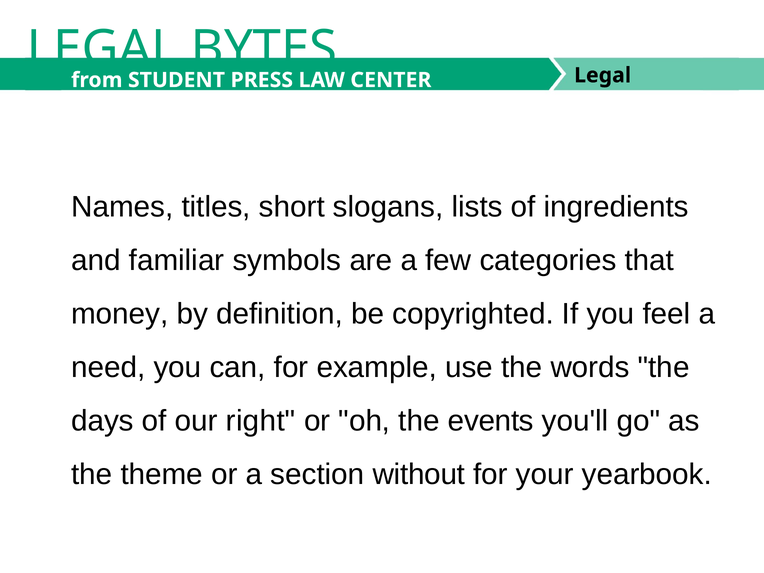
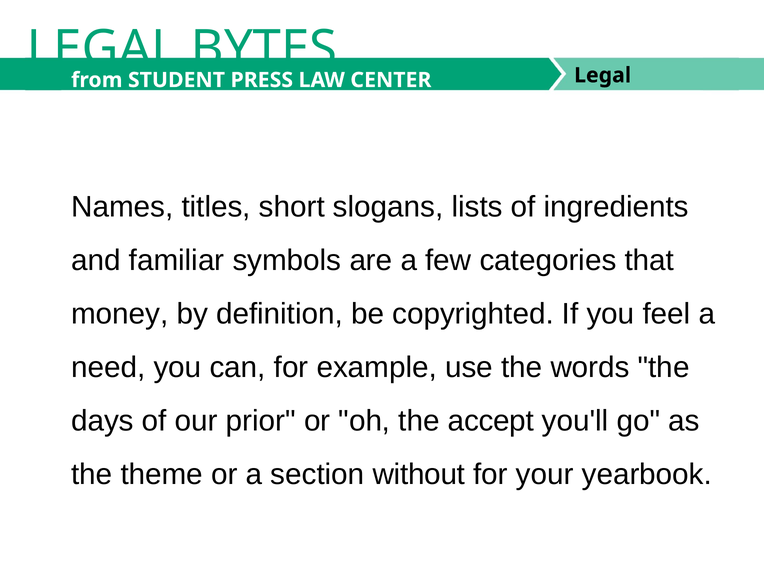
right: right -> prior
events: events -> accept
